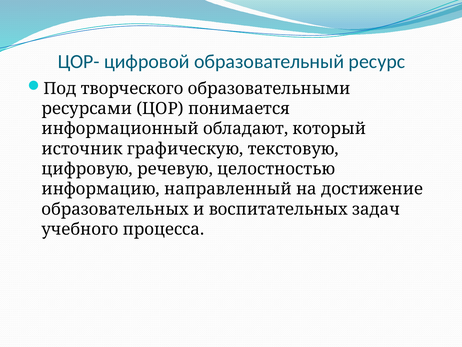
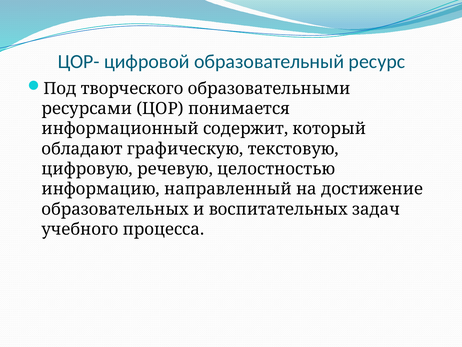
обладают: обладают -> содержит
источник: источник -> обладают
